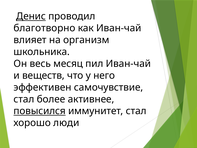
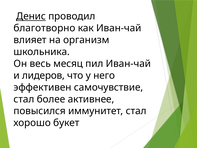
веществ: веществ -> лидеров
повысился underline: present -> none
люди: люди -> букет
